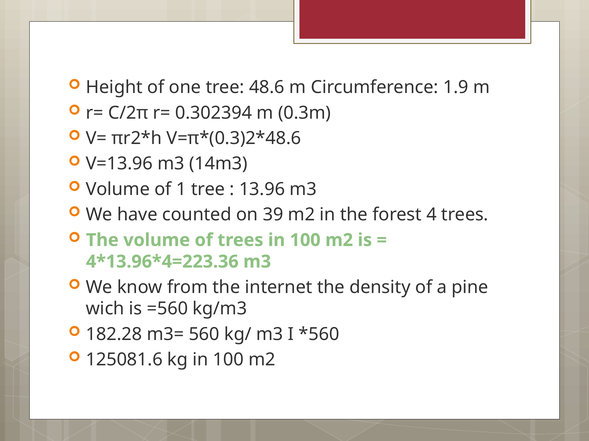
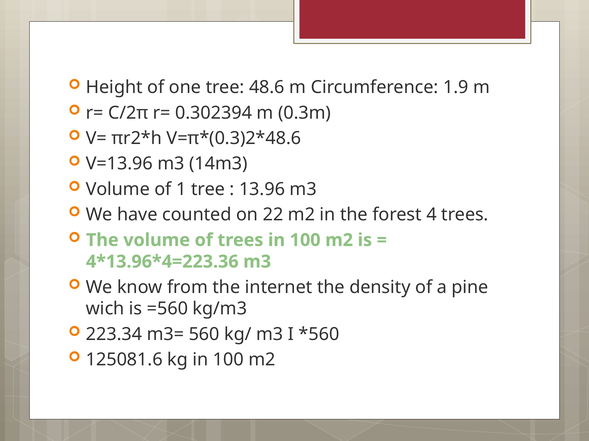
39: 39 -> 22
182.28: 182.28 -> 223.34
